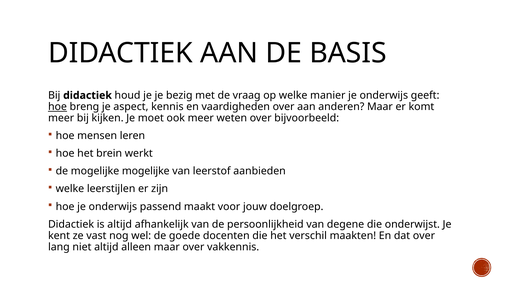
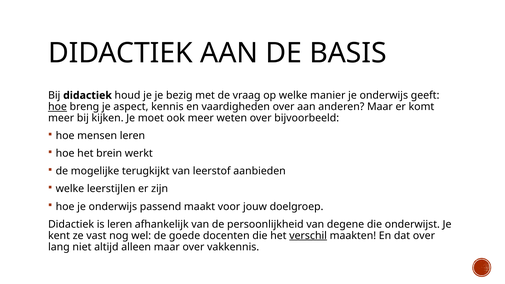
mogelijke mogelijke: mogelijke -> terugkijkt
is altijd: altijd -> leren
verschil underline: none -> present
